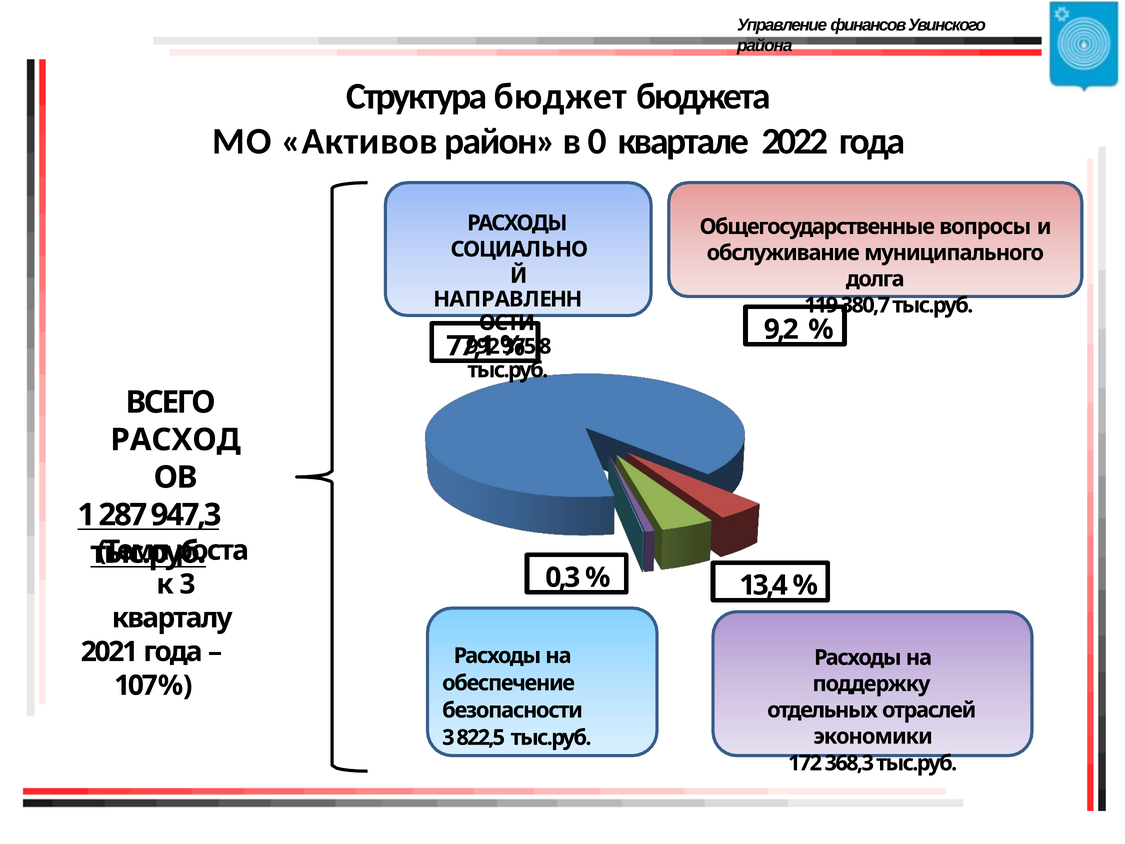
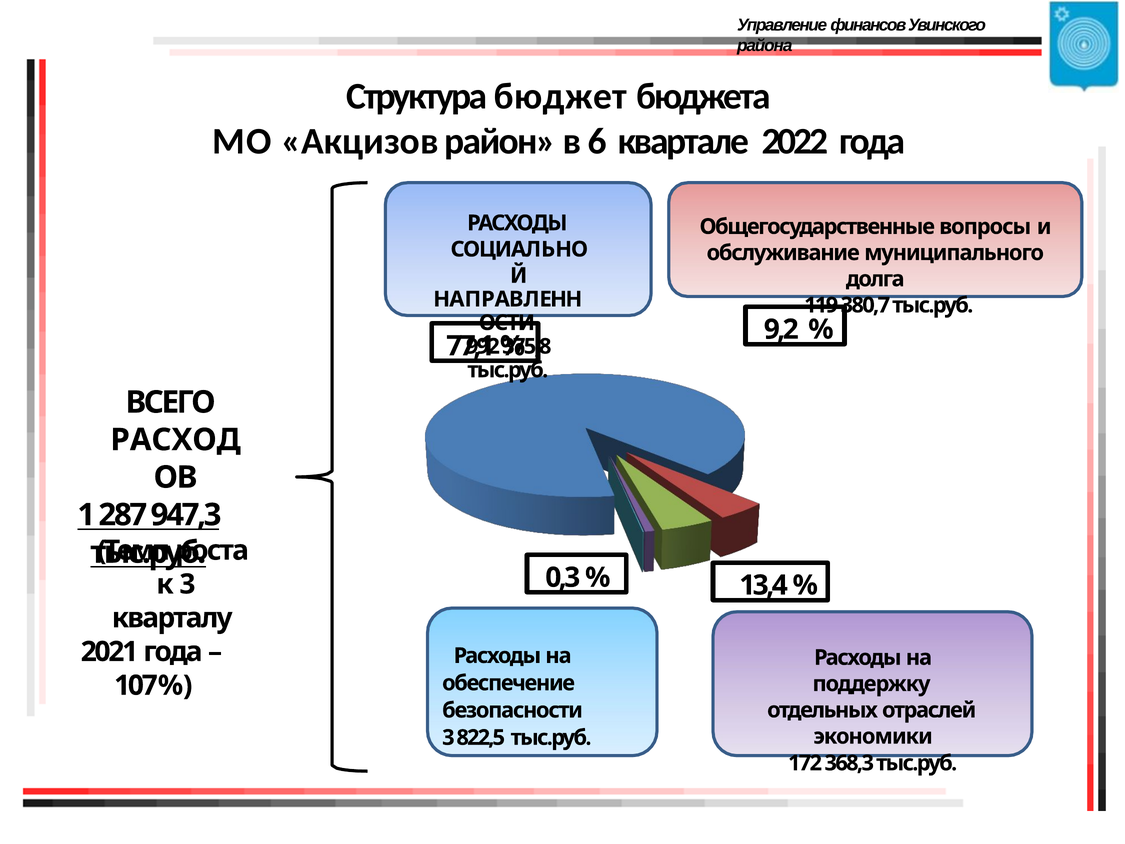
Активов: Активов -> Акцизов
0: 0 -> 6
